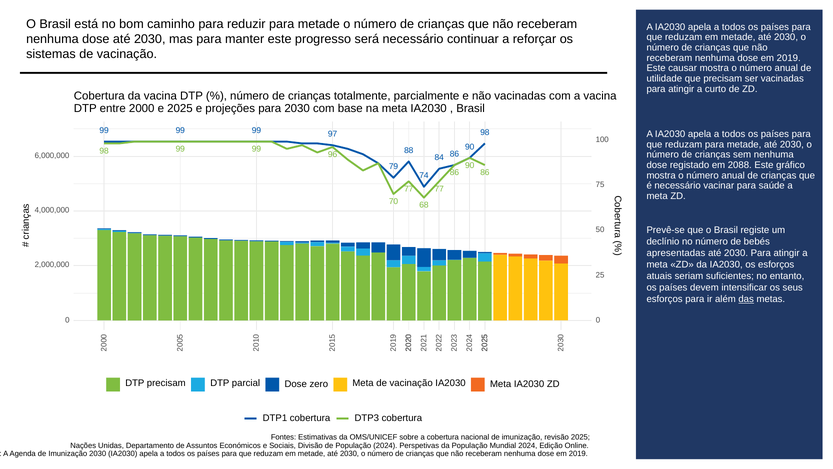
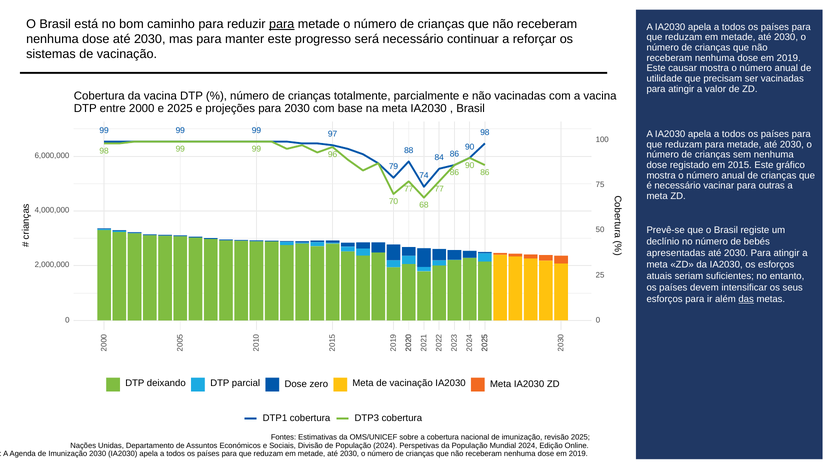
para at (282, 24) underline: none -> present
curto: curto -> valor
2088: 2088 -> 2015
saúde: saúde -> outras
DTP precisam: precisam -> deixando
